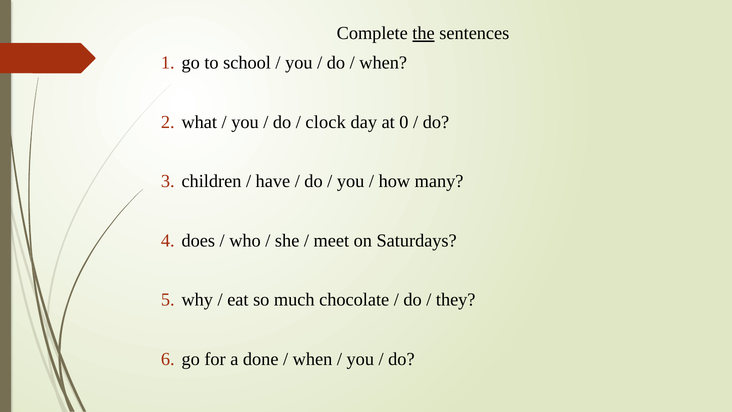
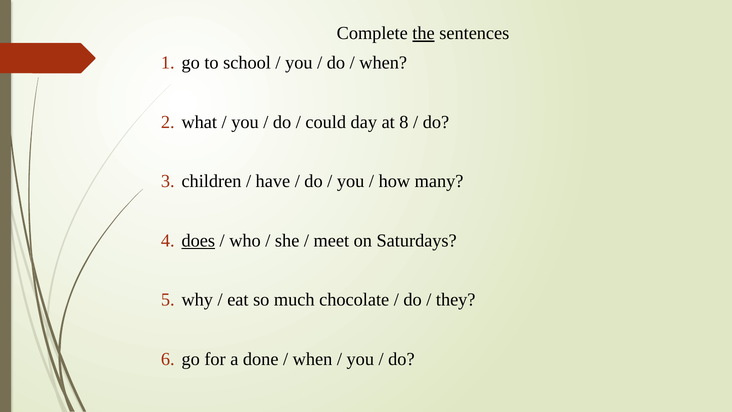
clock: clock -> could
0: 0 -> 8
does underline: none -> present
